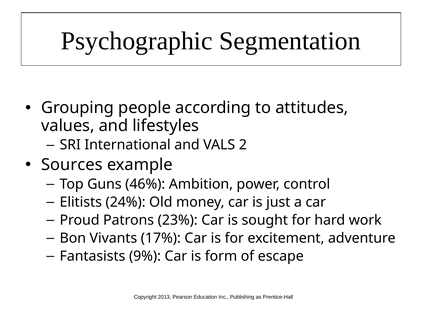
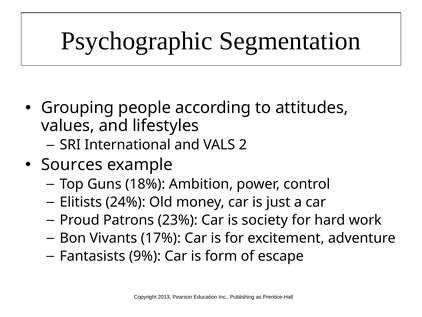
46%: 46% -> 18%
sought: sought -> society
